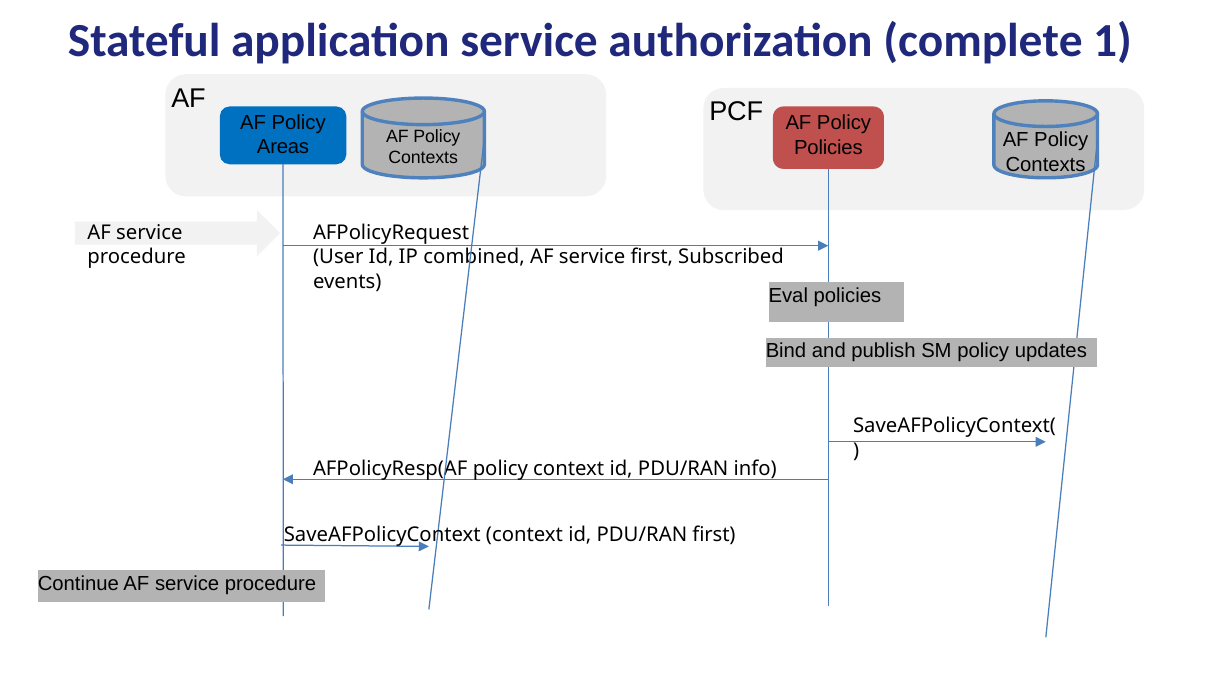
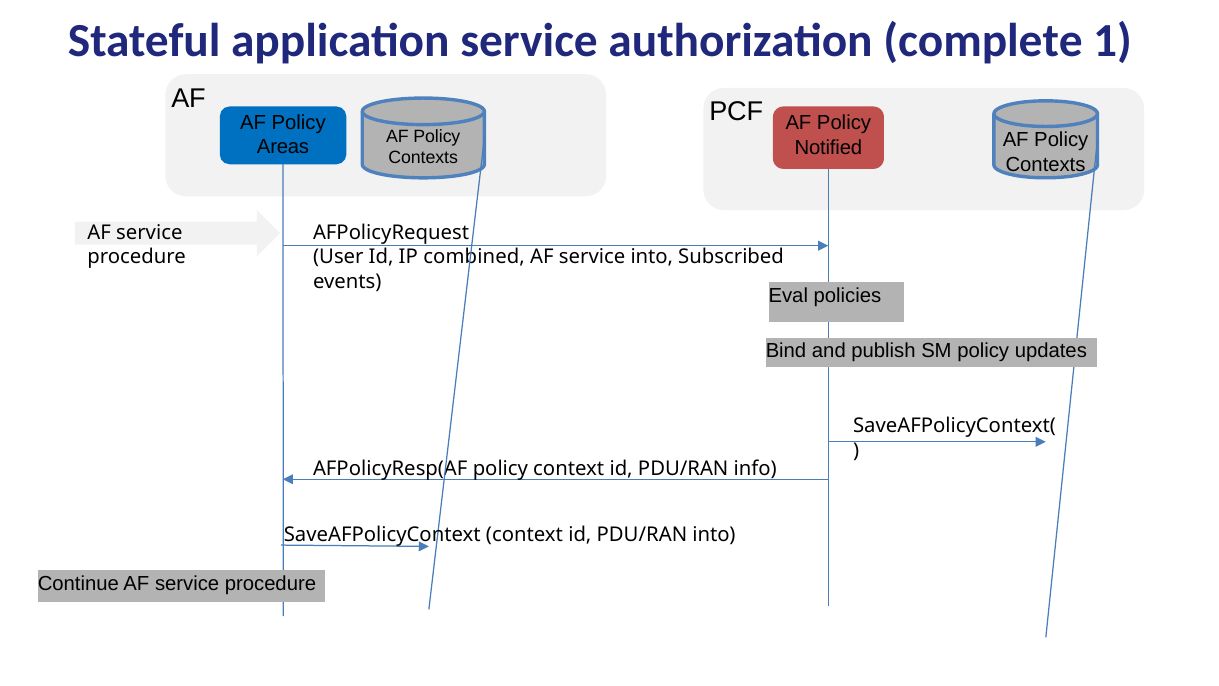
Policies at (828, 147): Policies -> Notified
service first: first -> into
PDU/RAN first: first -> into
